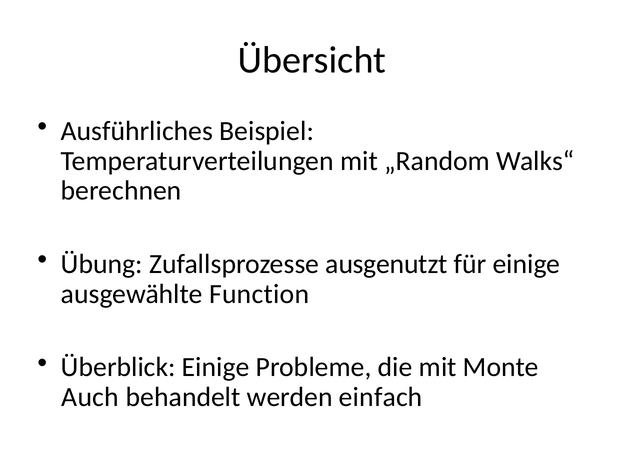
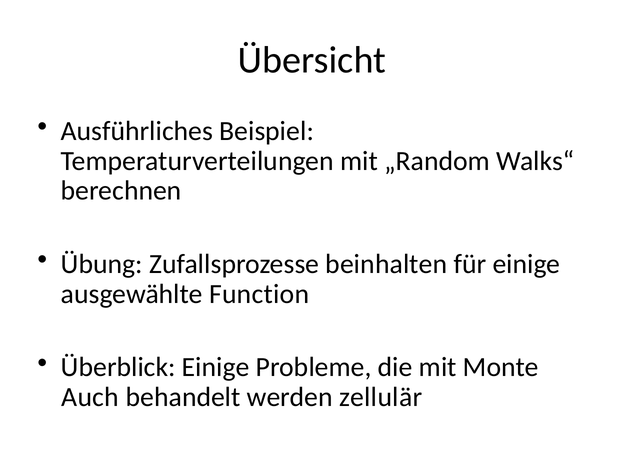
ausgenutzt: ausgenutzt -> beinhalten
einfach: einfach -> zellulär
